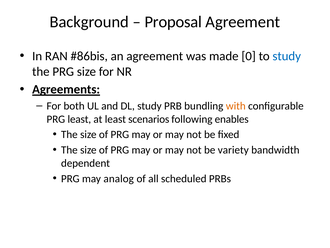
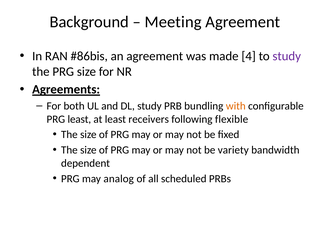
Proposal: Proposal -> Meeting
0: 0 -> 4
study at (287, 56) colour: blue -> purple
scenarios: scenarios -> receivers
enables: enables -> flexible
